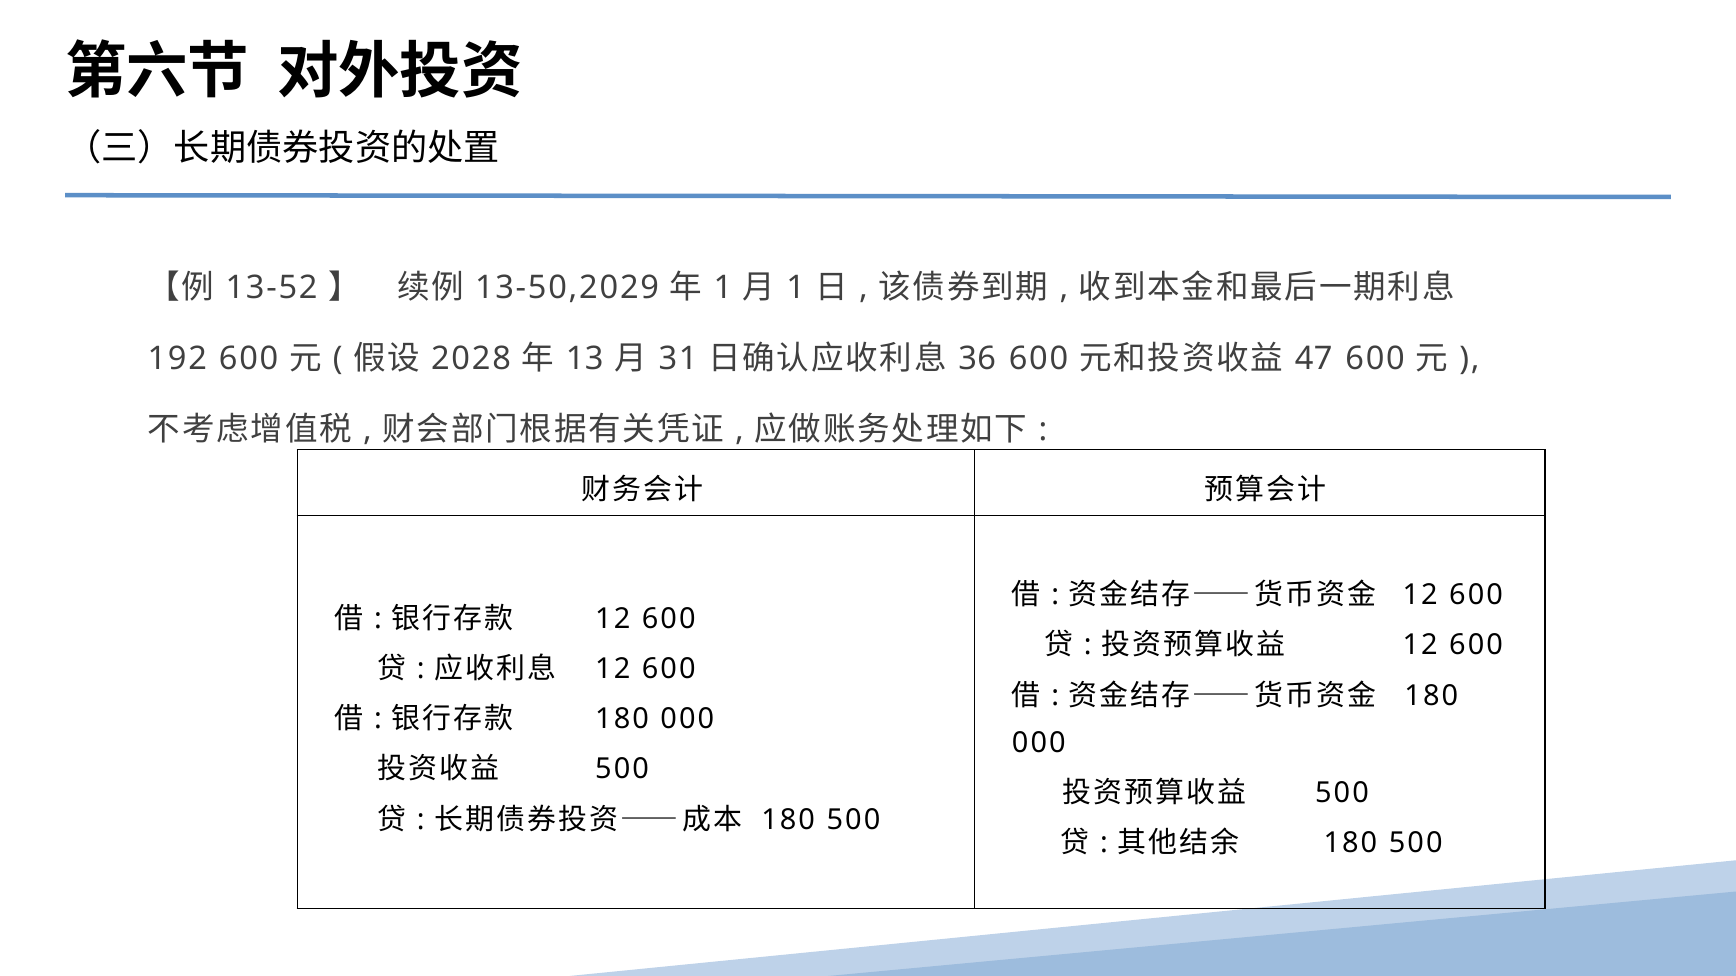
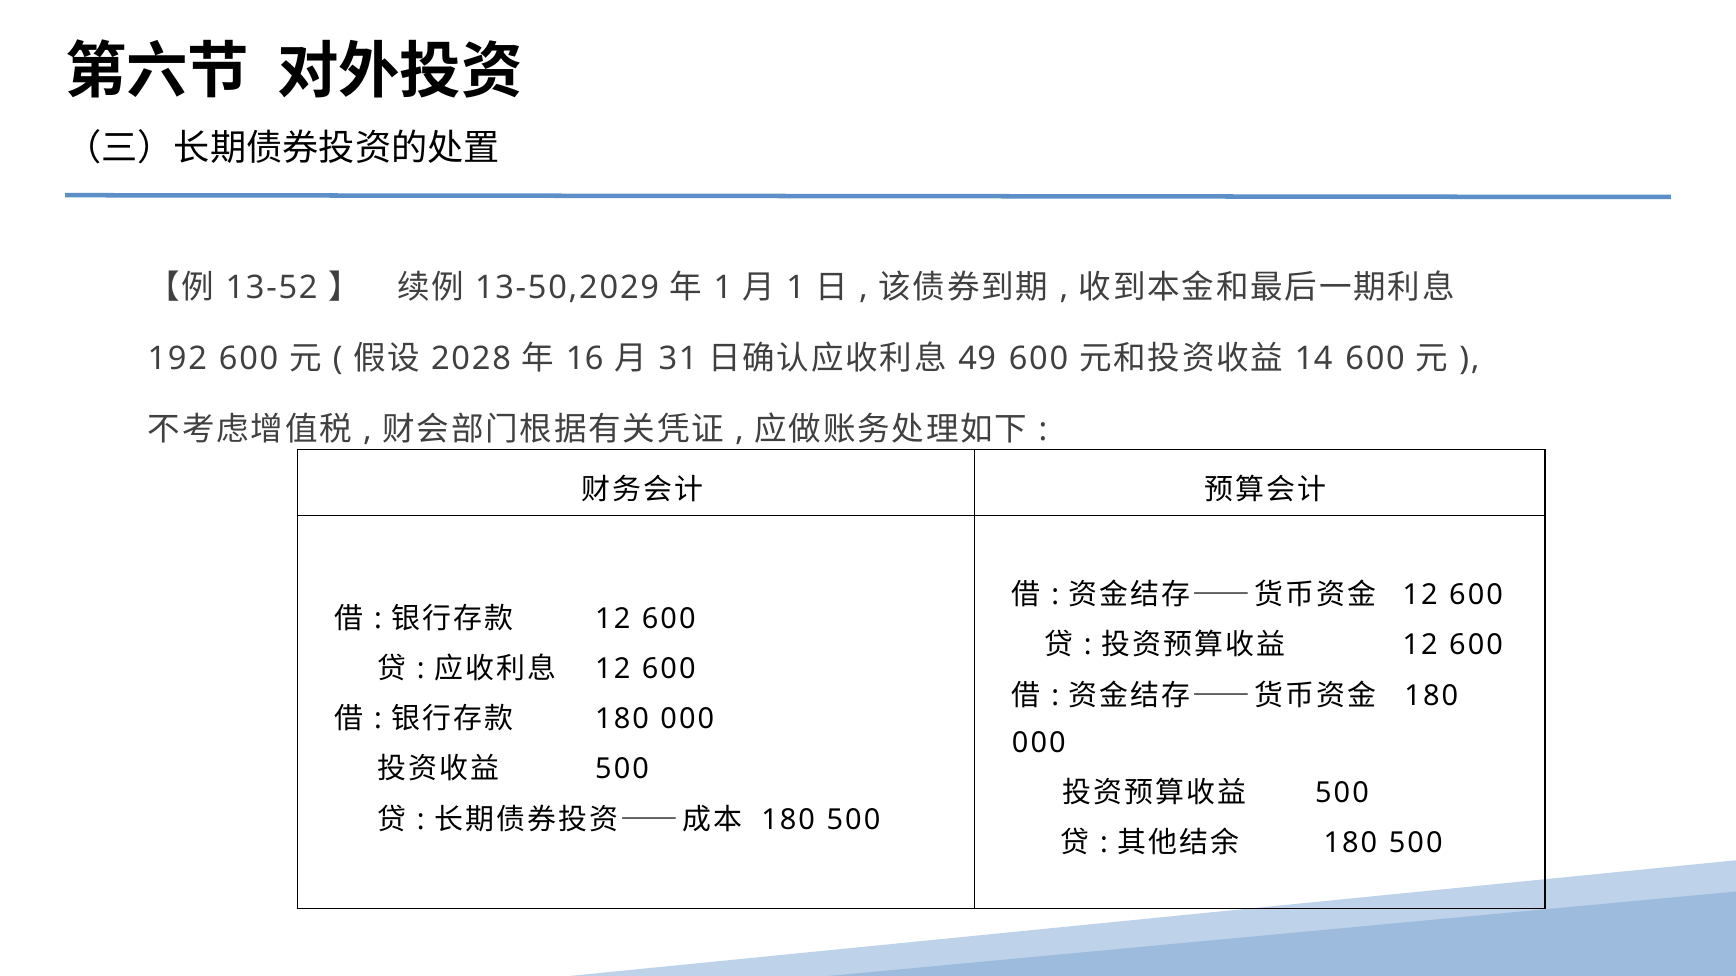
13: 13 -> 16
36: 36 -> 49
47: 47 -> 14
